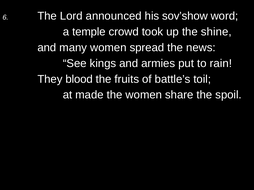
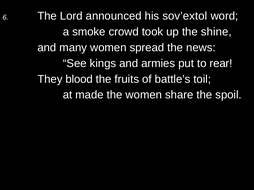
sov’show: sov’show -> sov’extol
temple: temple -> smoke
rain: rain -> rear
